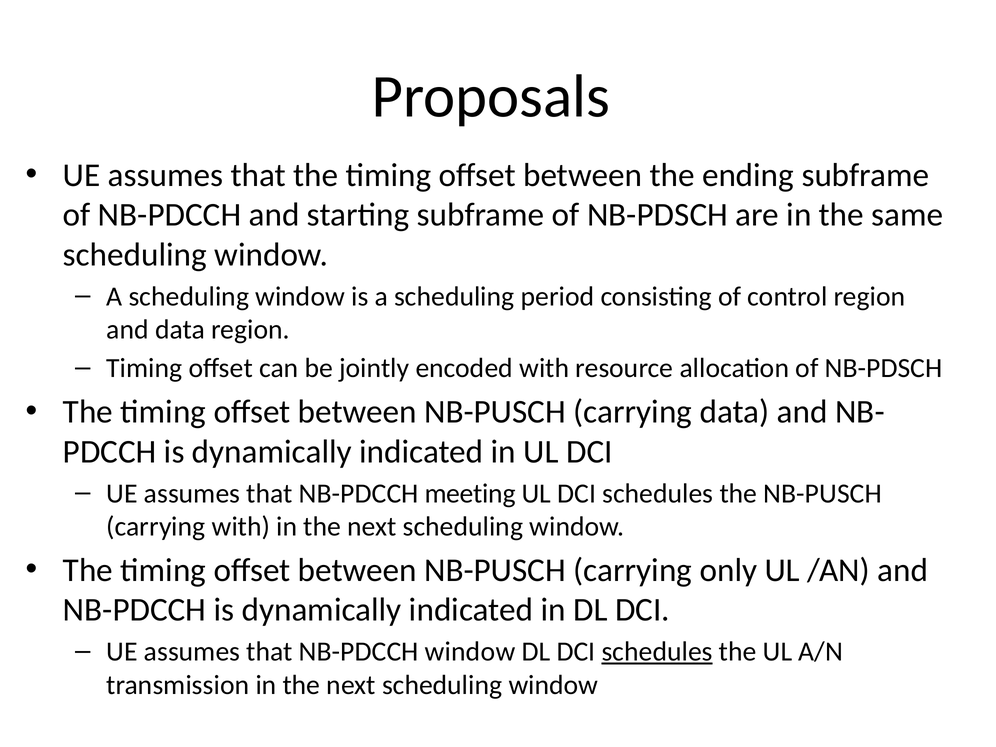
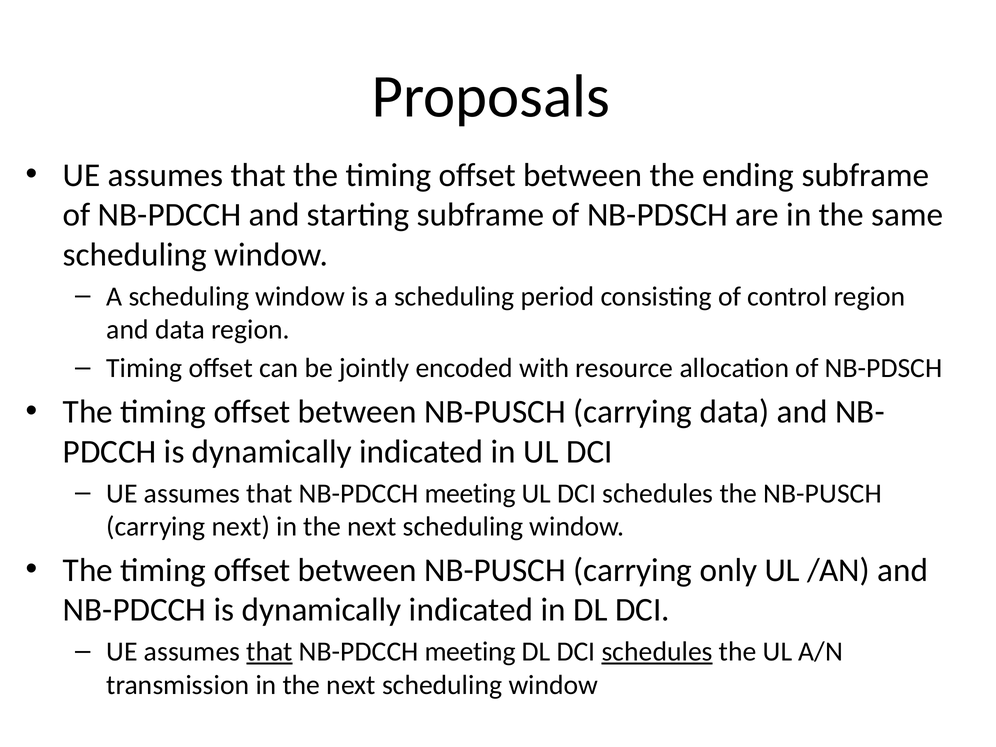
carrying with: with -> next
that at (270, 652) underline: none -> present
window at (470, 652): window -> meeting
